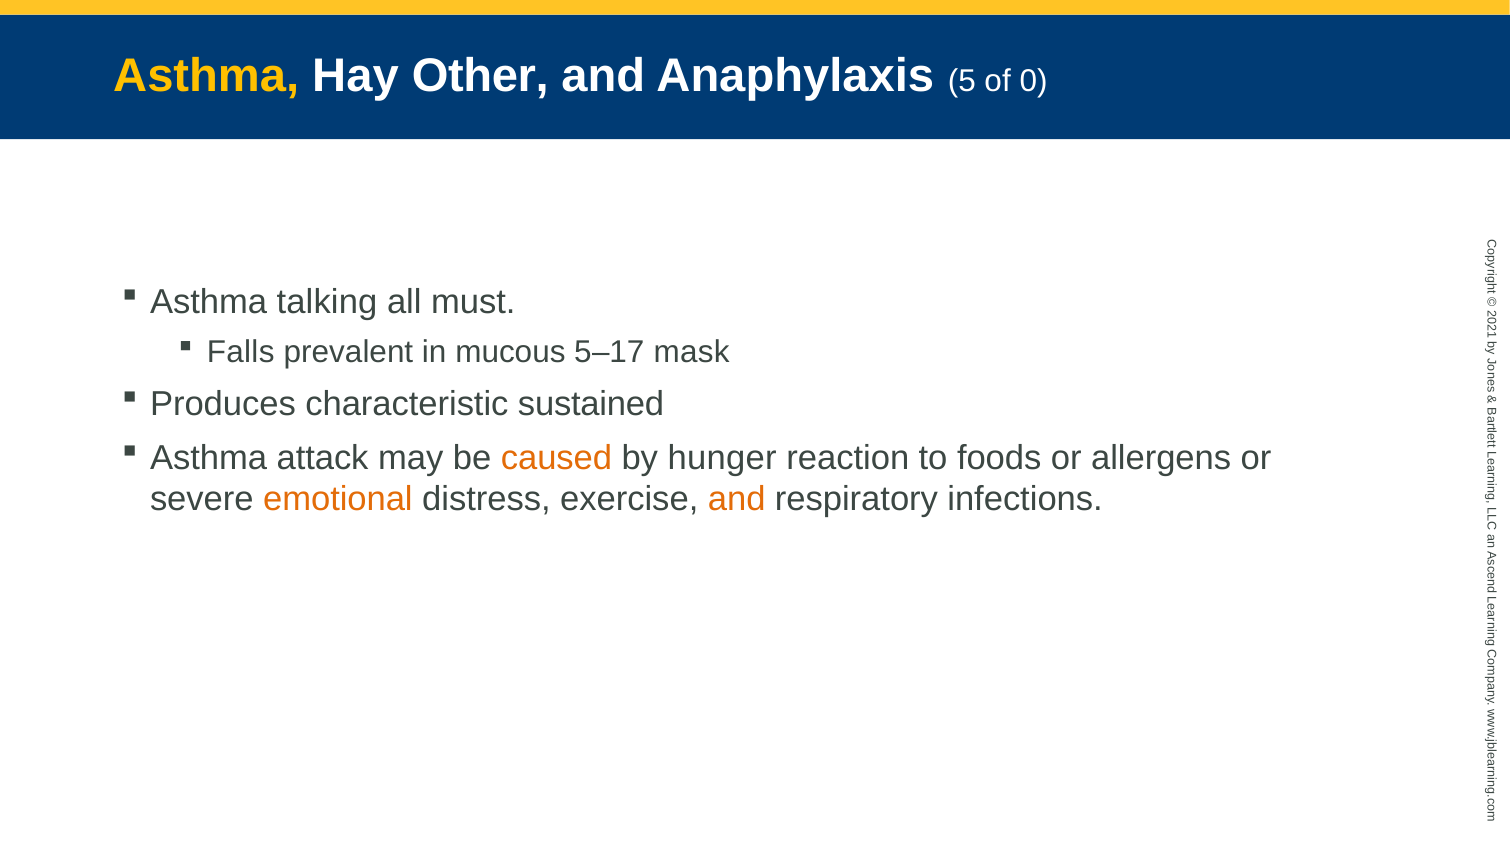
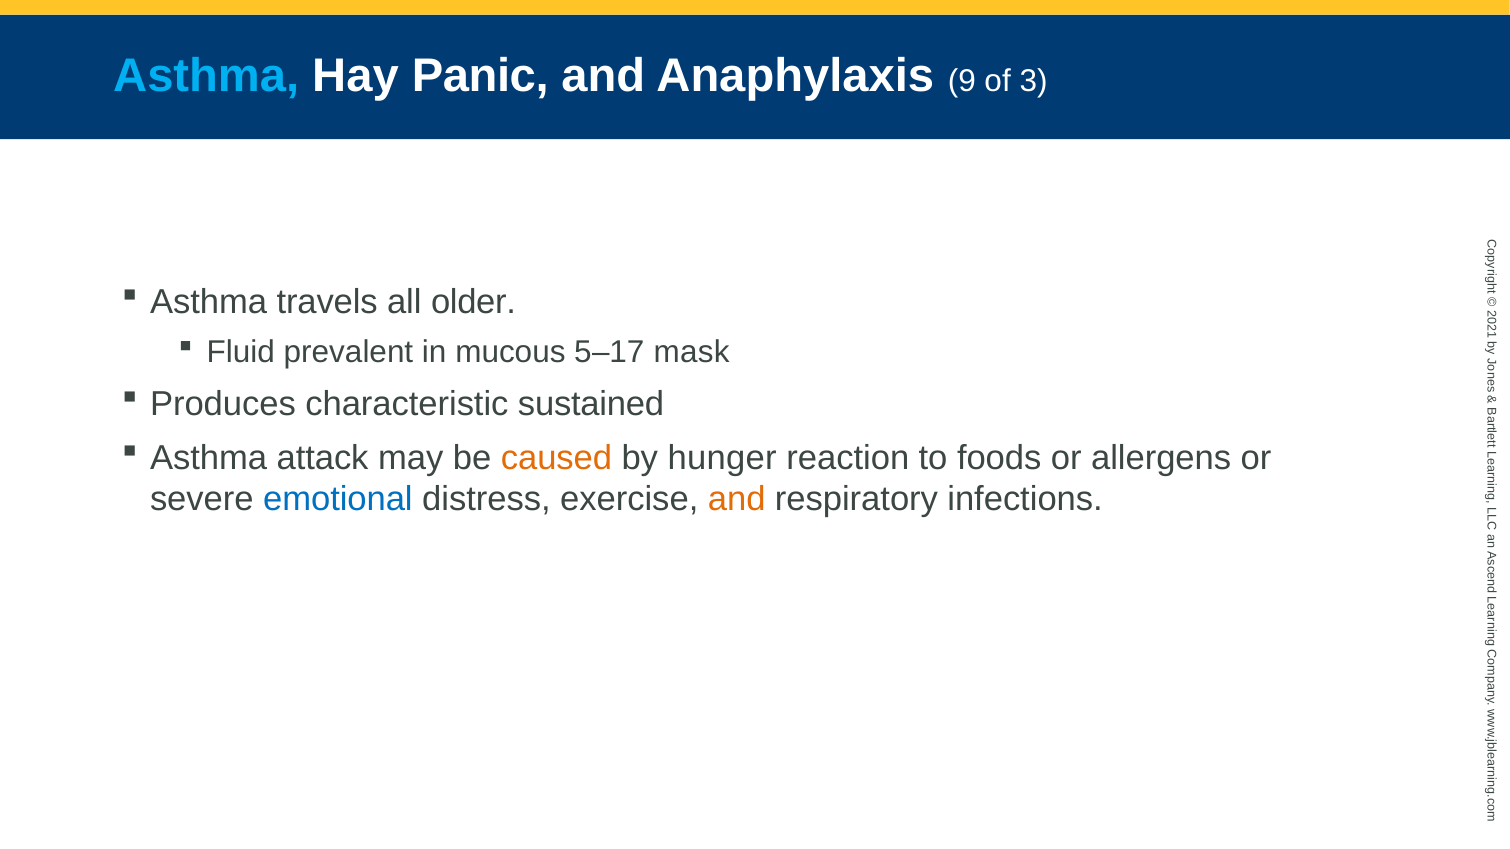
Asthma at (206, 76) colour: yellow -> light blue
Other: Other -> Panic
5: 5 -> 9
of 0: 0 -> 3
talking: talking -> travels
must: must -> older
Falls: Falls -> Fluid
emotional colour: orange -> blue
